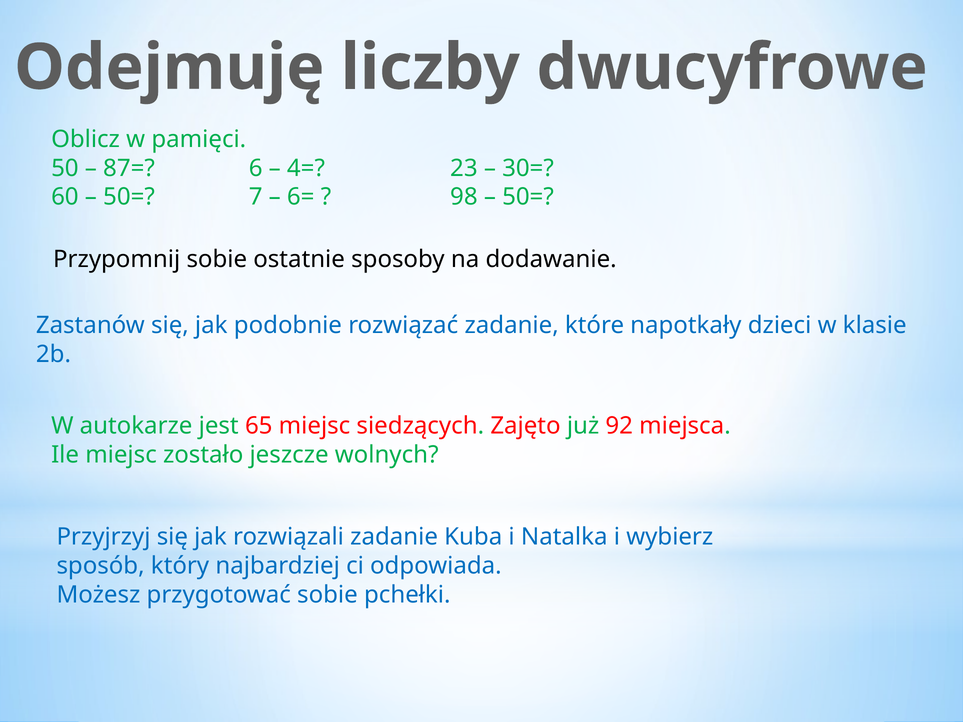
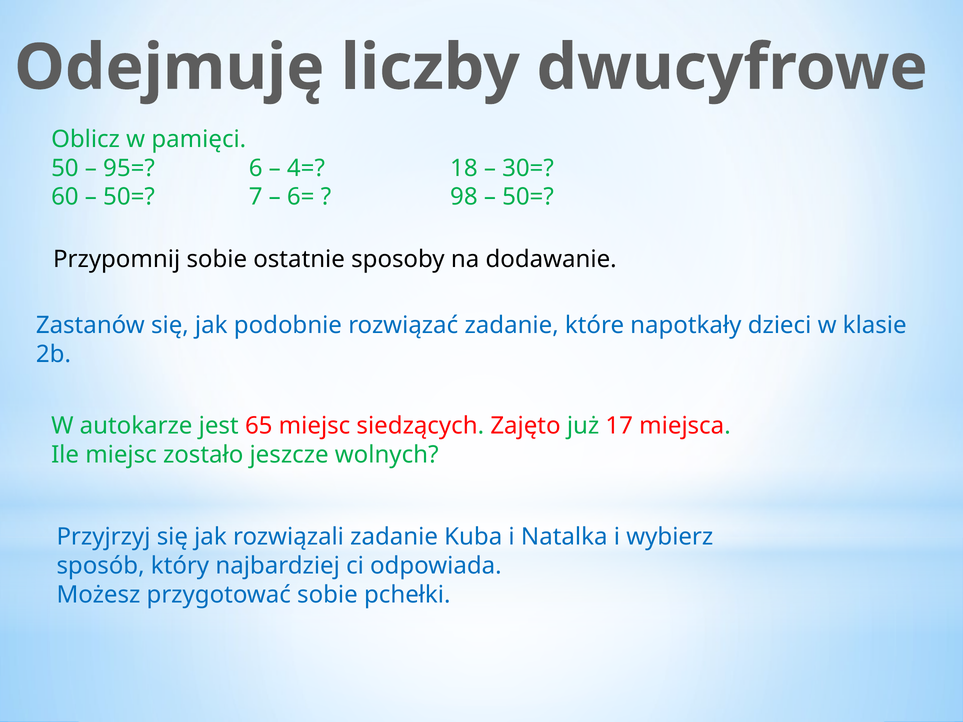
87=: 87= -> 95=
23: 23 -> 18
92: 92 -> 17
